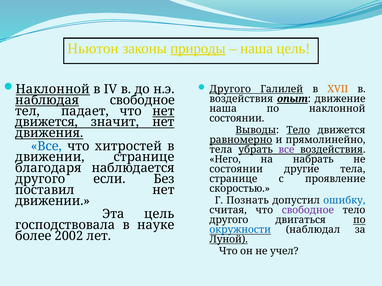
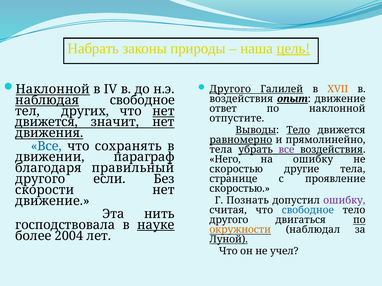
Ньютон: Ньютон -> Набрать
природы underline: present -> none
цель at (293, 48) underline: none -> present
наша at (223, 109): наша -> ответ
падает: падает -> других
состоянии at (237, 119): состоянии -> отпустите
хитростей: хитростей -> сохранять
движении странице: странице -> параграф
на набрать: набрать -> ошибку
наблюдается: наблюдается -> правильный
состоянии at (236, 169): состоянии -> скоростью
поставил: поставил -> скорости
движении at (53, 201): движении -> движение
ошибку at (344, 201) colour: blue -> purple
свободное at (308, 210) colour: purple -> blue
Эта цель: цель -> нить
науке underline: none -> present
окружности colour: blue -> orange
2002: 2002 -> 2004
